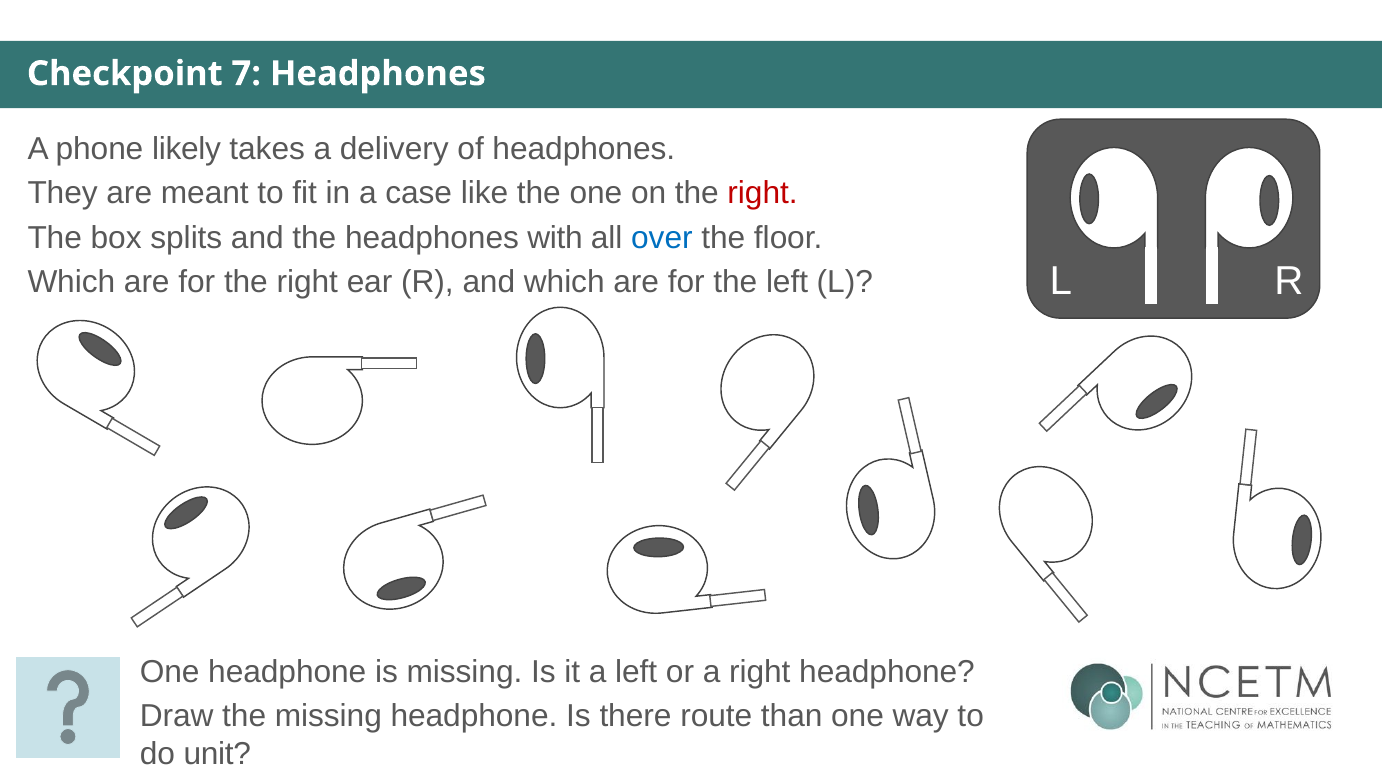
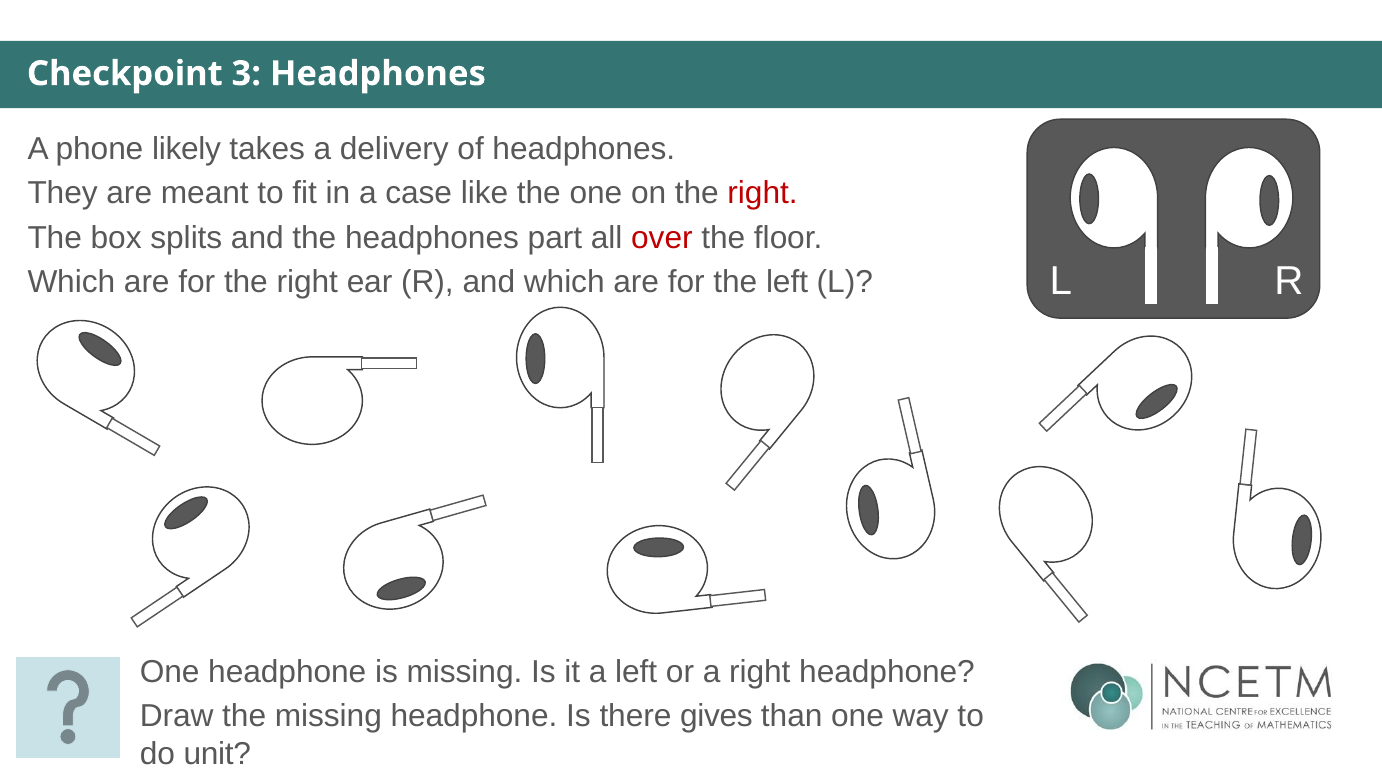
7: 7 -> 3
with: with -> part
over colour: blue -> red
route: route -> gives
